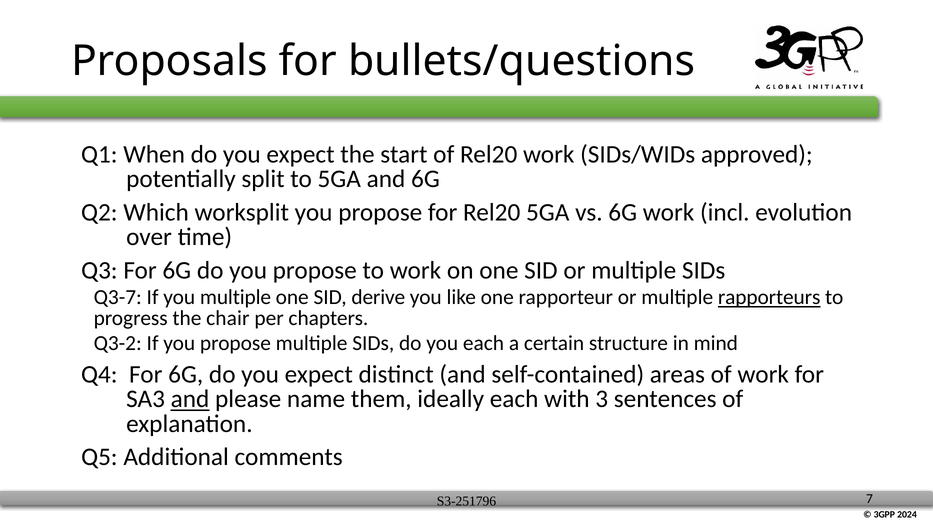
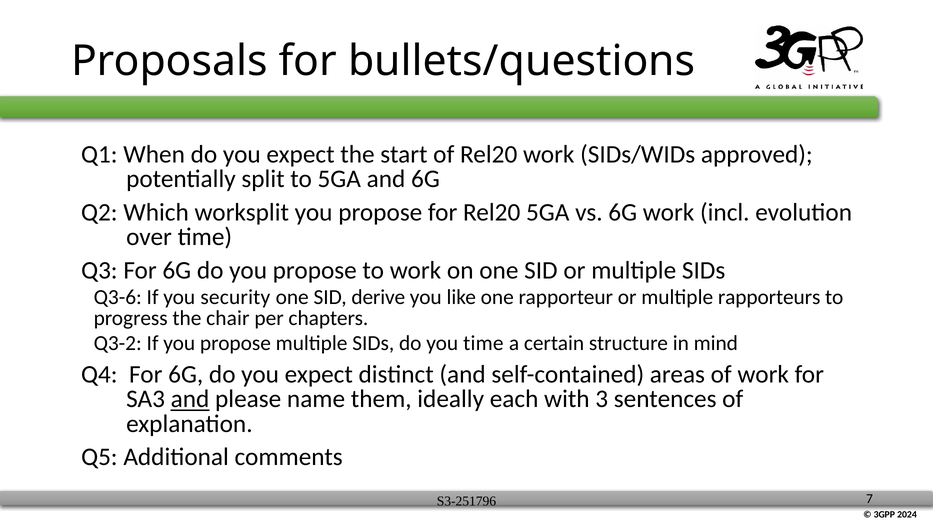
Q3-7: Q3-7 -> Q3-6
you multiple: multiple -> security
rapporteurs underline: present -> none
you each: each -> time
